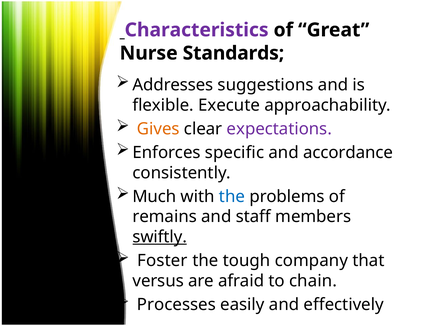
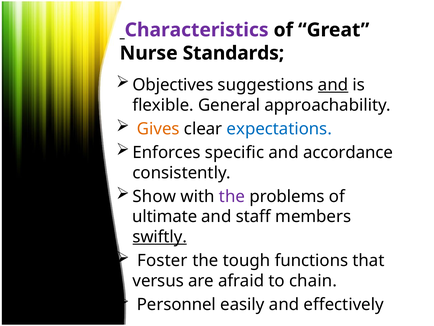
Addresses: Addresses -> Objectives
and at (333, 85) underline: none -> present
Execute: Execute -> General
expectations colour: purple -> blue
Much: Much -> Show
the at (232, 196) colour: blue -> purple
remains: remains -> ultimate
company: company -> functions
Processes: Processes -> Personnel
